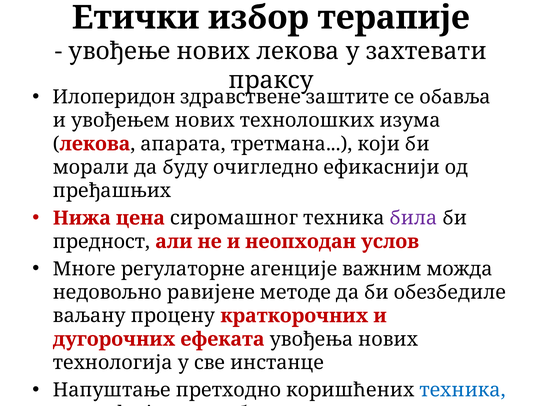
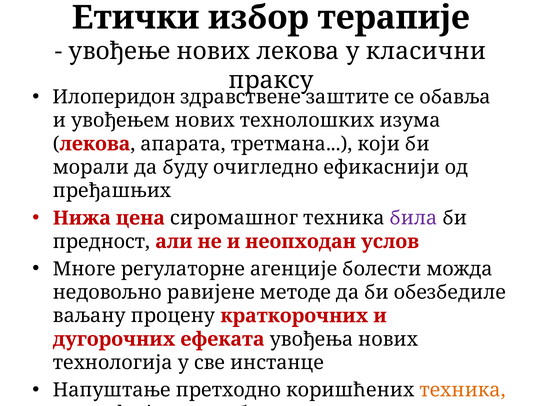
захтевати: захтевати -> класични
важним: важним -> болести
техника at (463, 391) colour: blue -> orange
